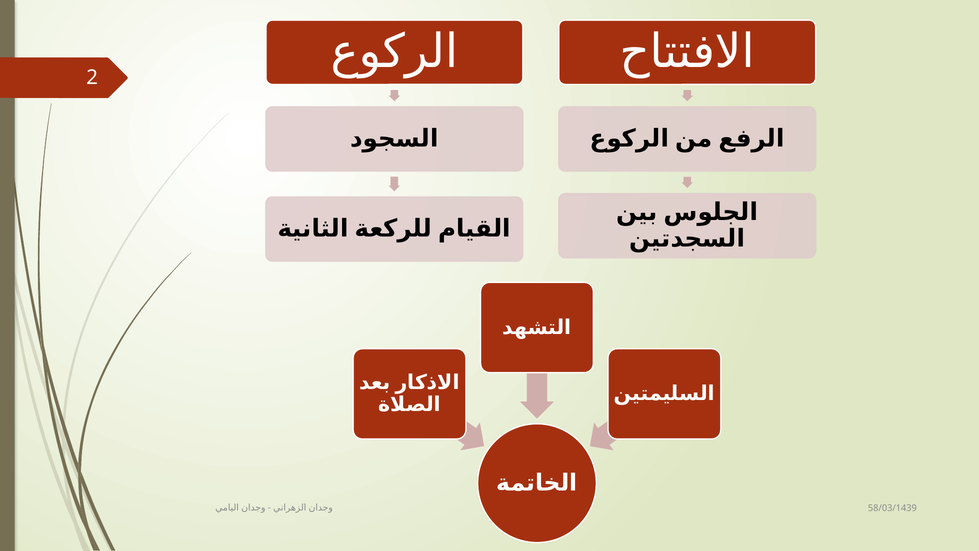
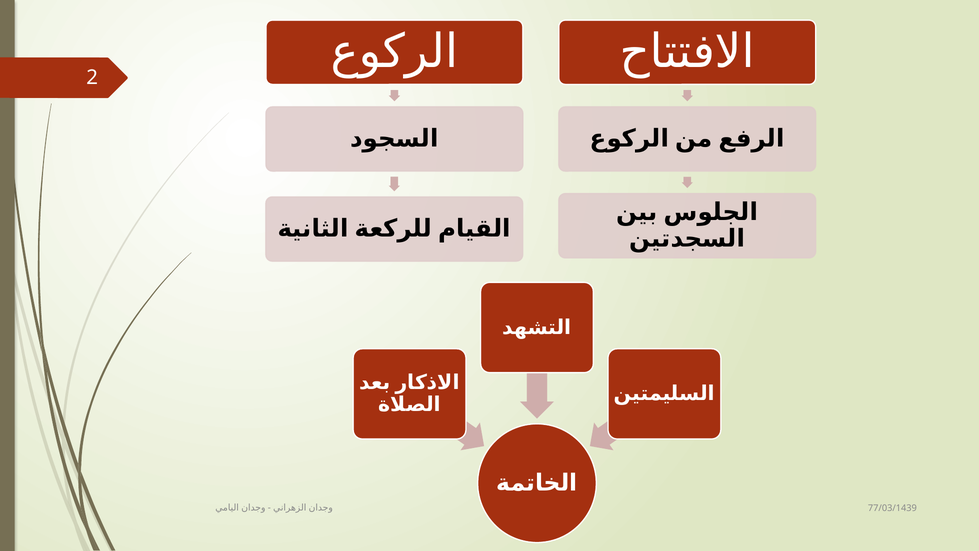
58/03/1439: 58/03/1439 -> 77/03/1439
